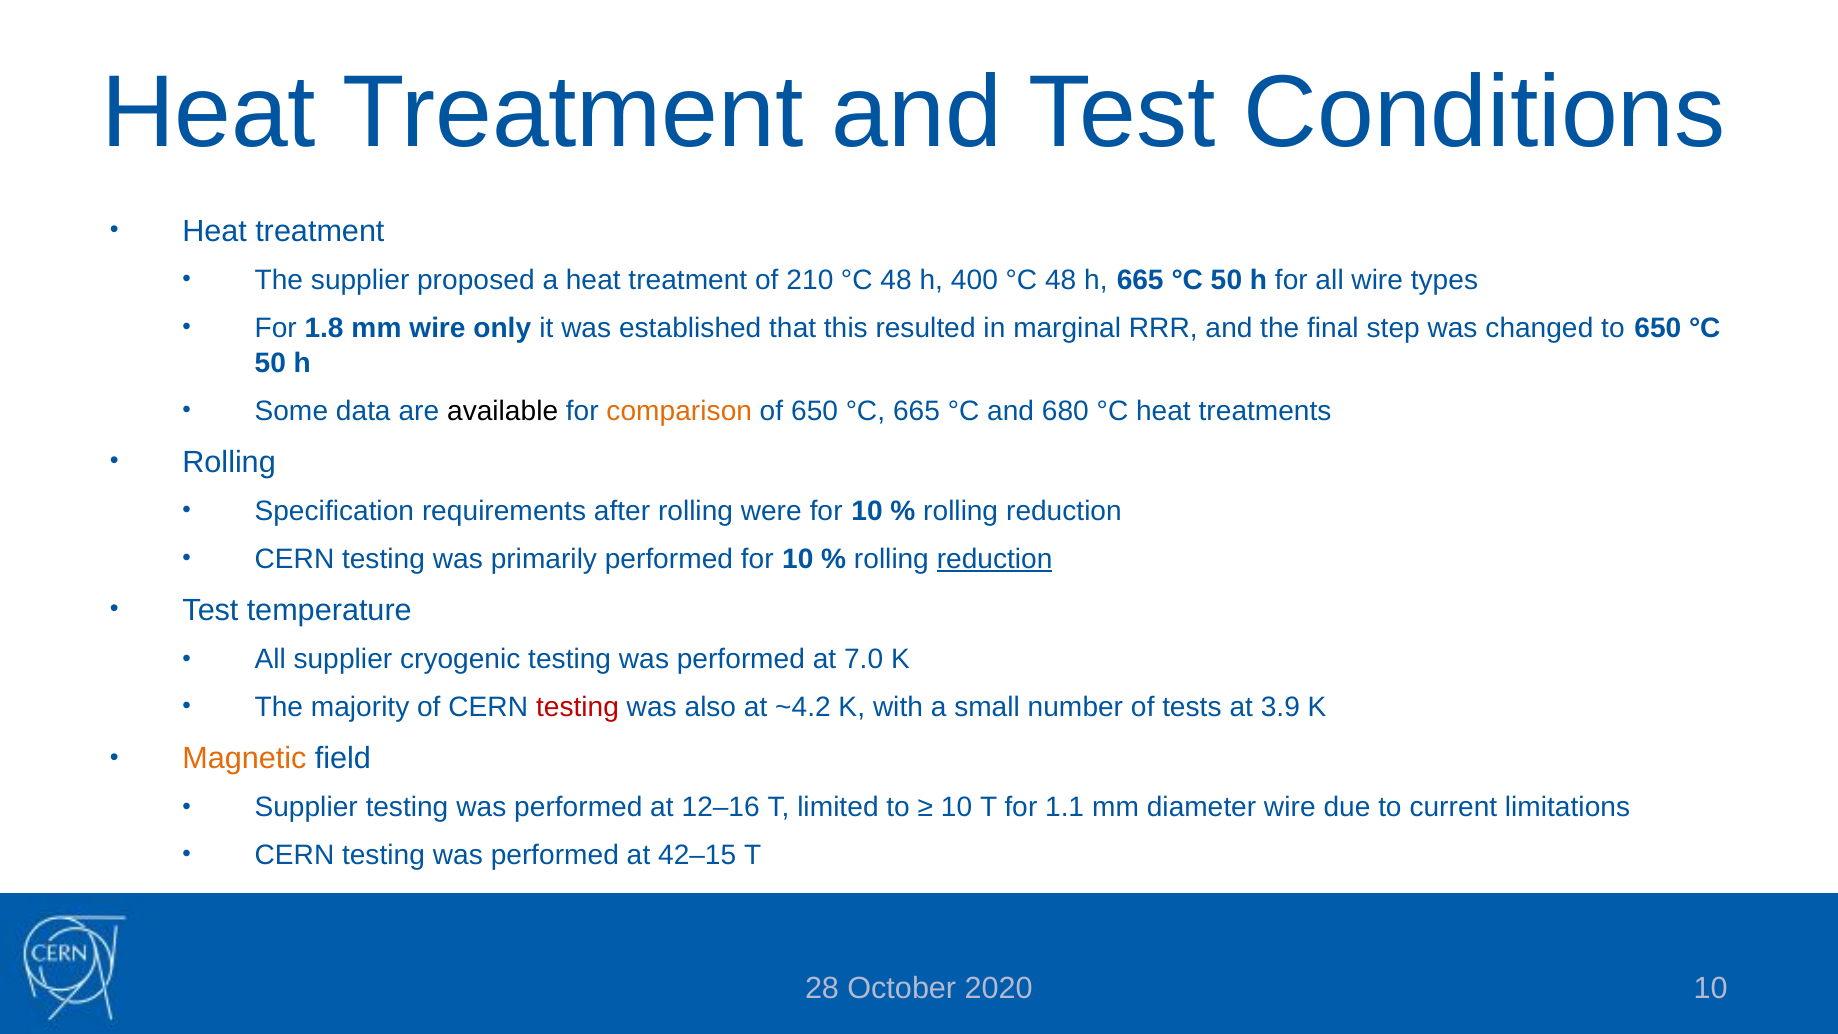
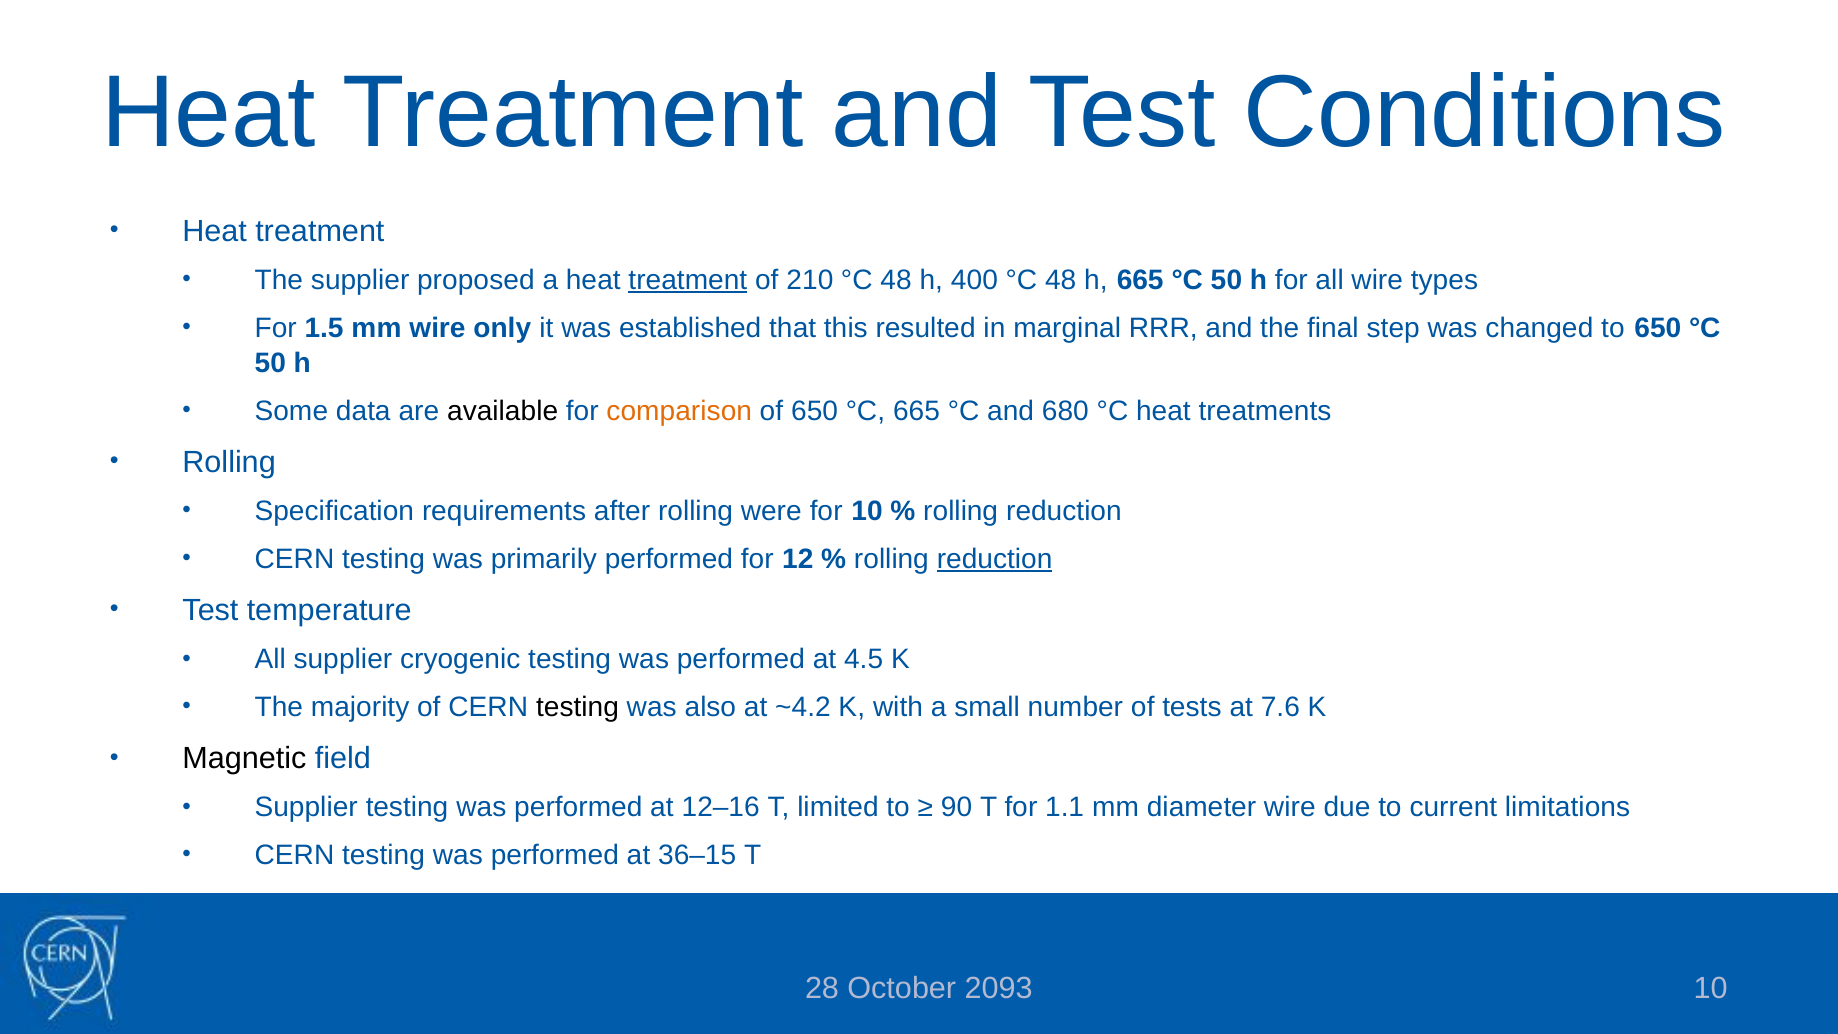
treatment at (688, 280) underline: none -> present
1.8: 1.8 -> 1.5
performed for 10: 10 -> 12
7.0: 7.0 -> 4.5
testing at (577, 707) colour: red -> black
3.9: 3.9 -> 7.6
Magnetic colour: orange -> black
10 at (957, 808): 10 -> 90
42–15: 42–15 -> 36–15
2020: 2020 -> 2093
